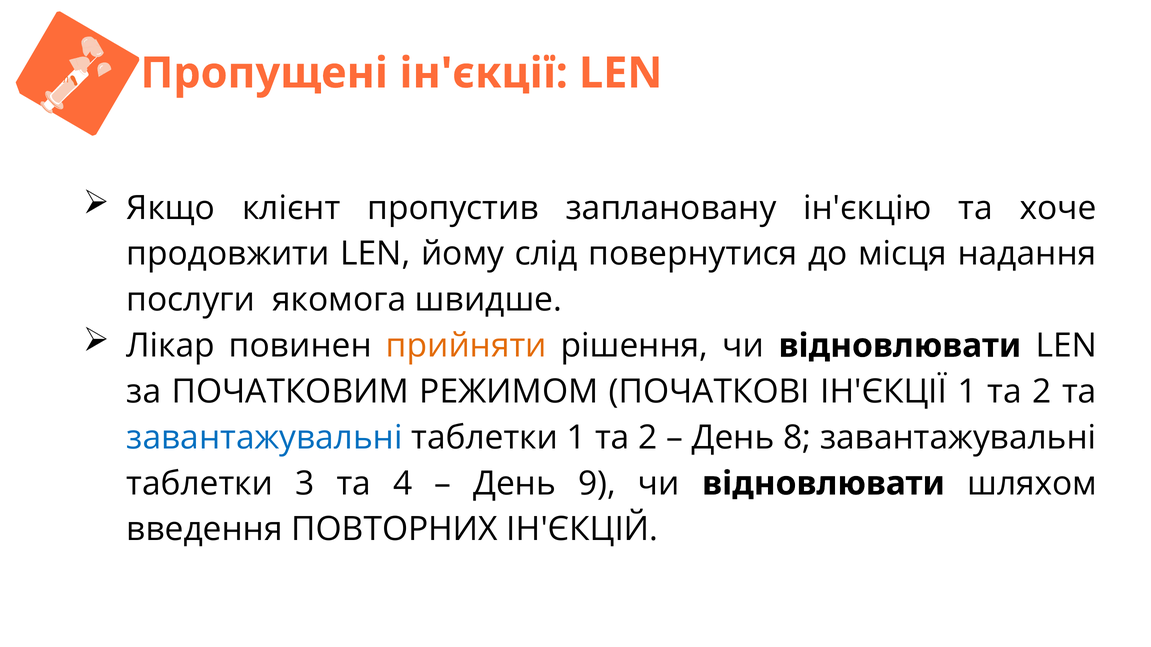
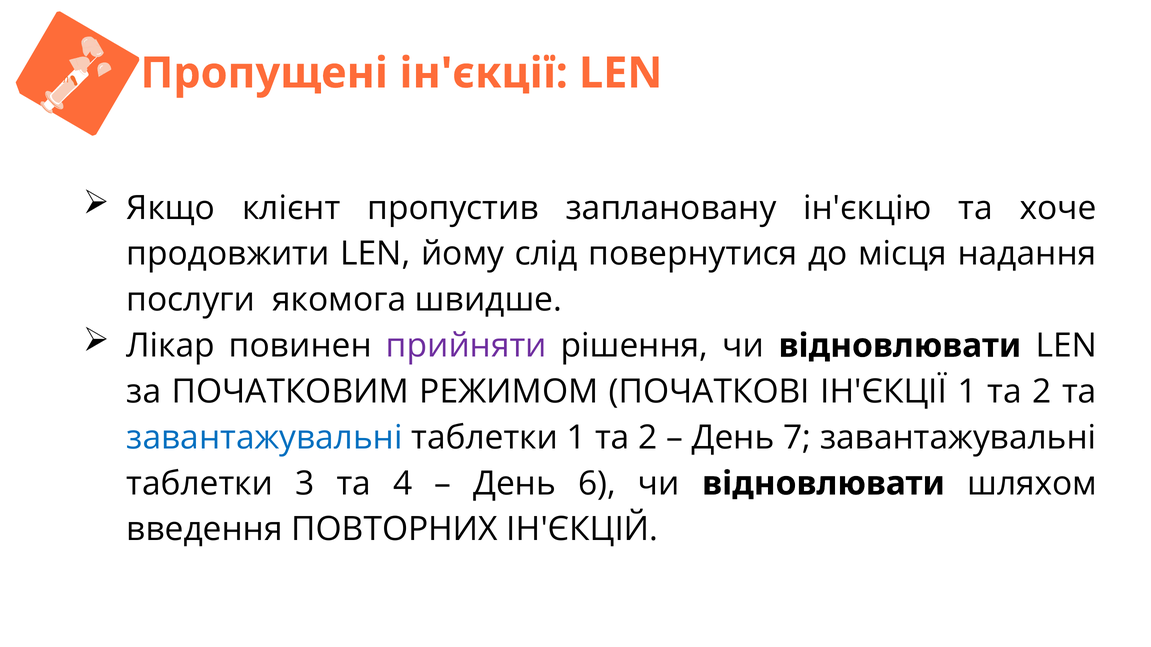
прийняти colour: orange -> purple
8: 8 -> 7
9: 9 -> 6
